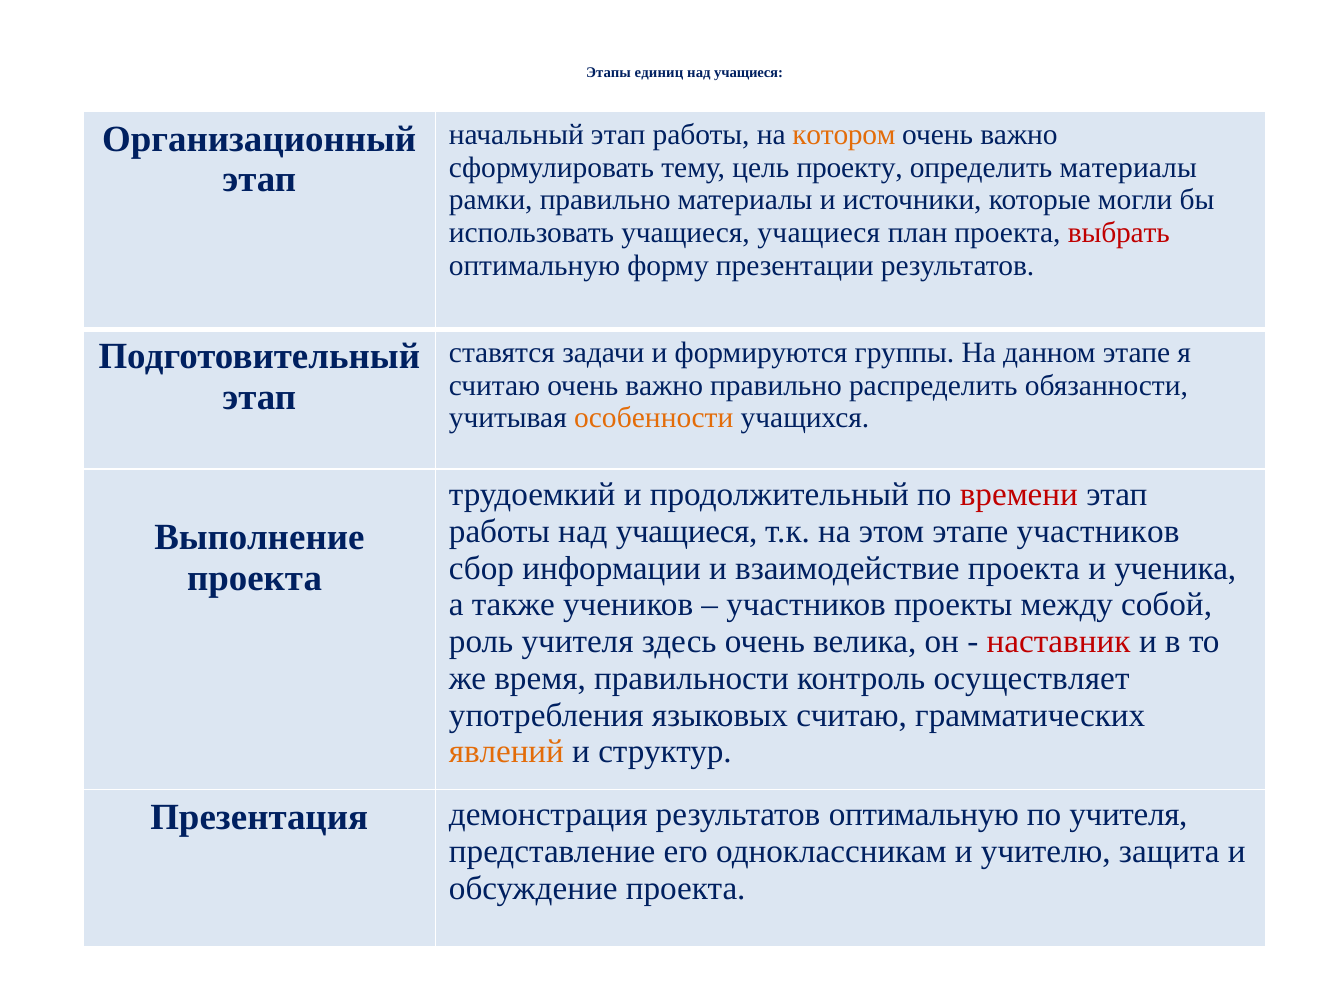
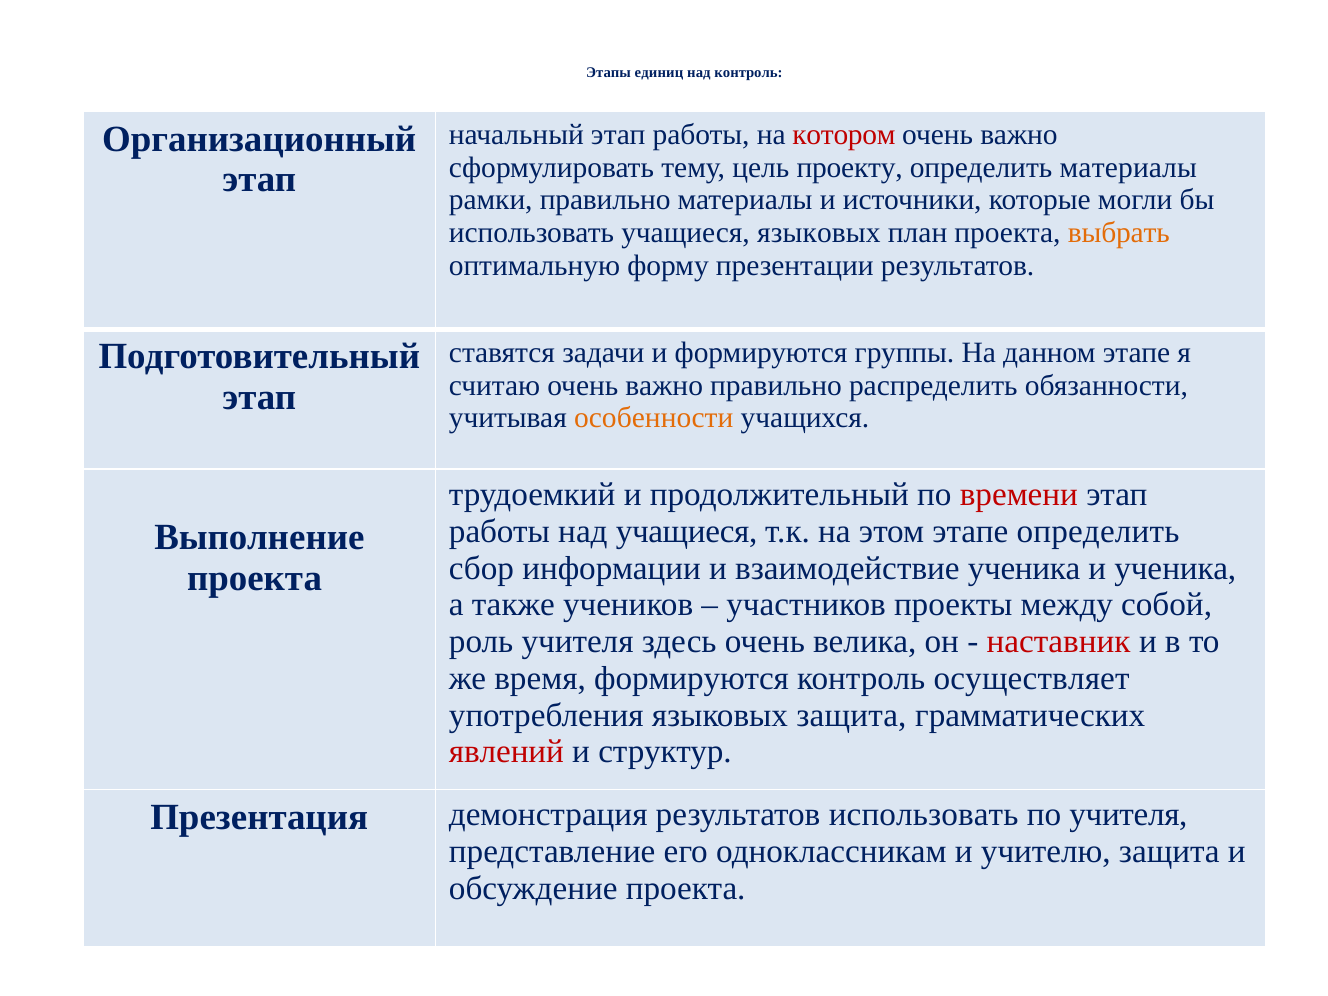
учащиеся at (749, 72): учащиеся -> контроль
котором colour: orange -> red
учащиеся учащиеся: учащиеся -> языковых
выбрать colour: red -> orange
этапе участников: участников -> определить
взаимодействие проекта: проекта -> ученика
время правильности: правильности -> формируются
языковых считаю: считаю -> защита
явлений colour: orange -> red
результатов оптимальную: оптимальную -> использовать
